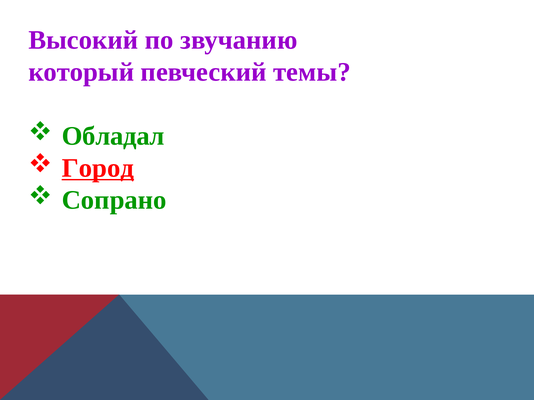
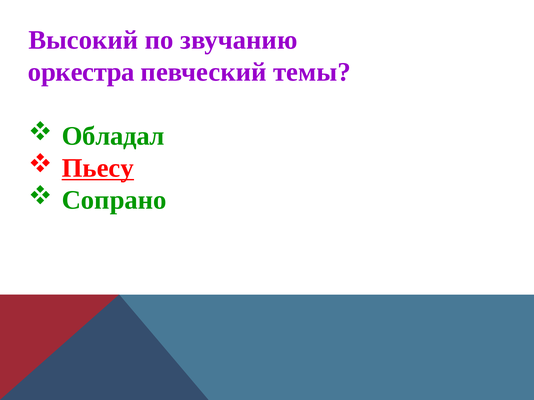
который: который -> оркестра
Город: Город -> Пьесу
